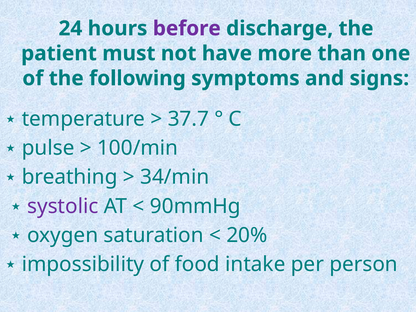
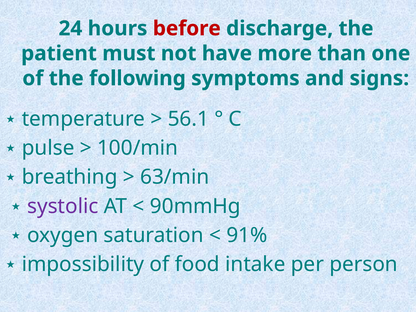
before colour: purple -> red
37.7: 37.7 -> 56.1
34/min: 34/min -> 63/min
20%: 20% -> 91%
